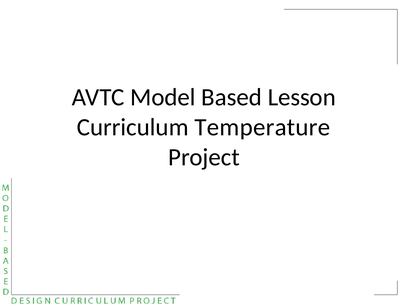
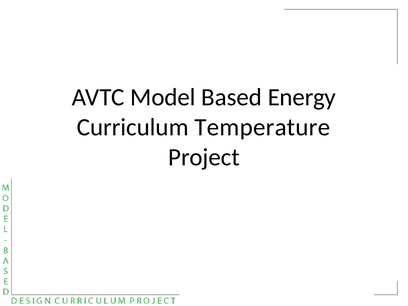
Lesson: Lesson -> Energy
